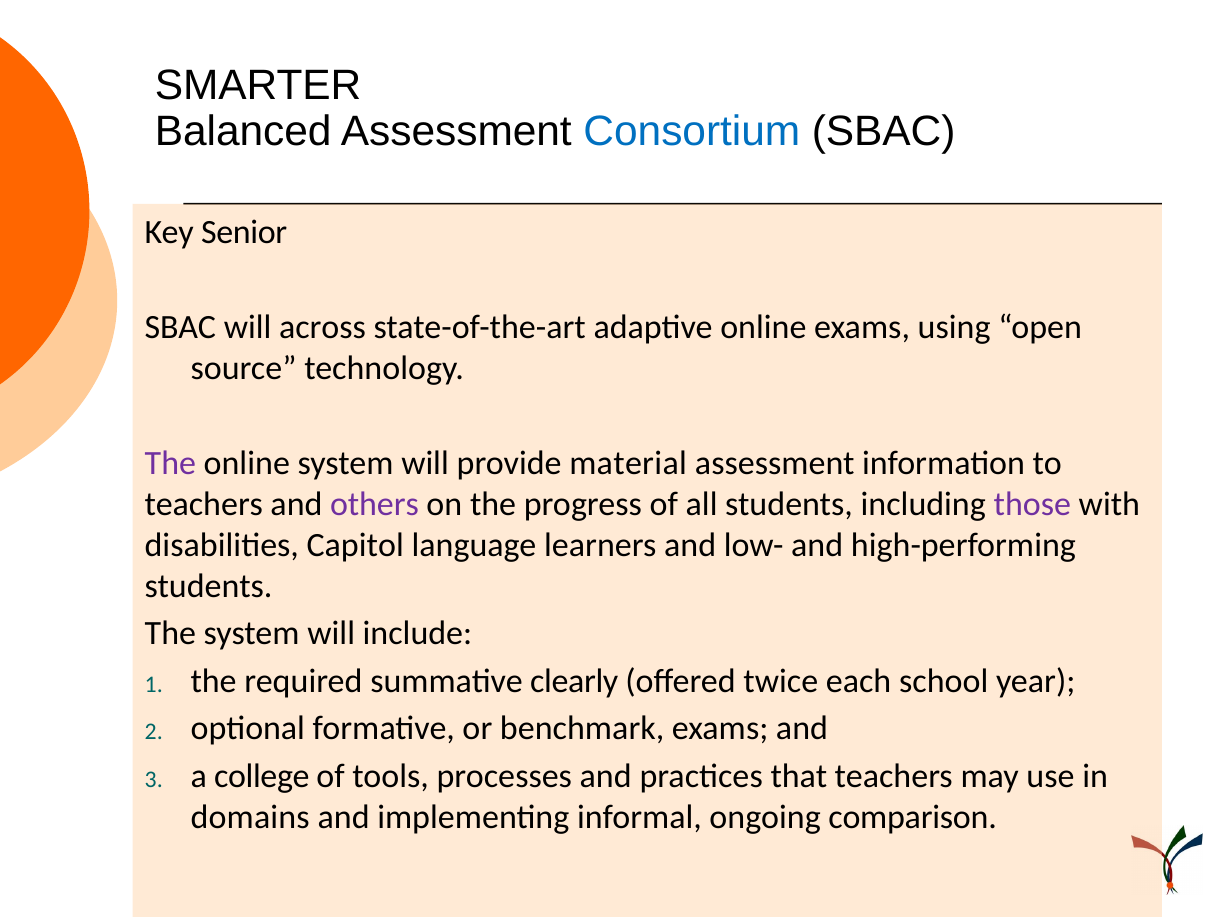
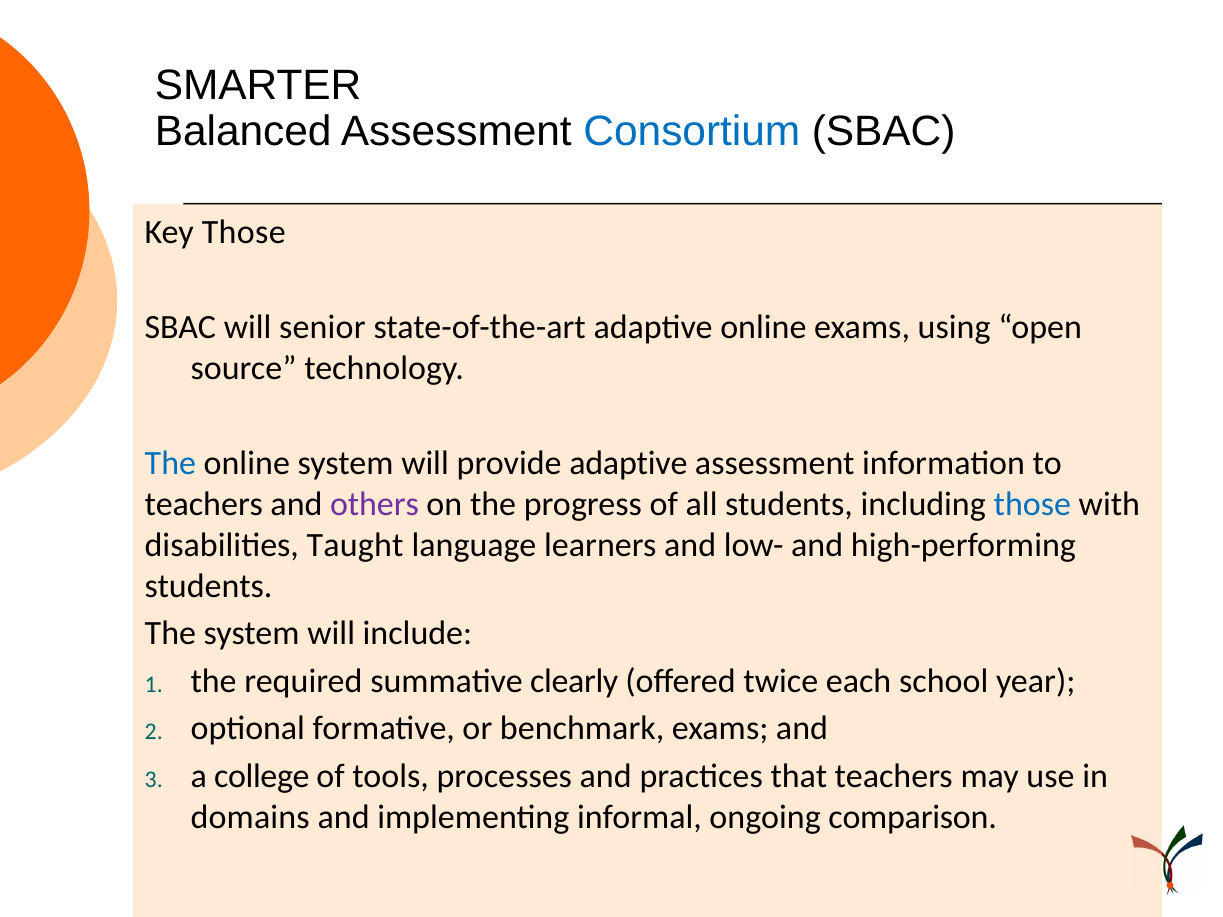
Key Senior: Senior -> Those
across: across -> senior
The at (170, 464) colour: purple -> blue
provide material: material -> adaptive
those at (1032, 505) colour: purple -> blue
Capitol: Capitol -> Taught
